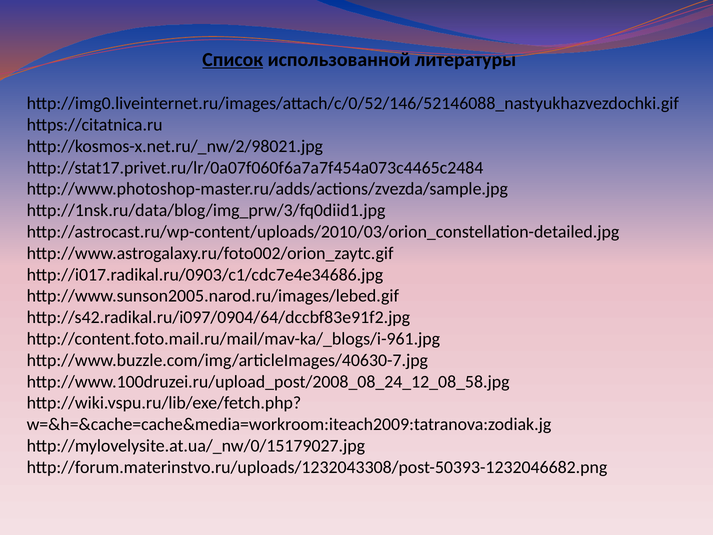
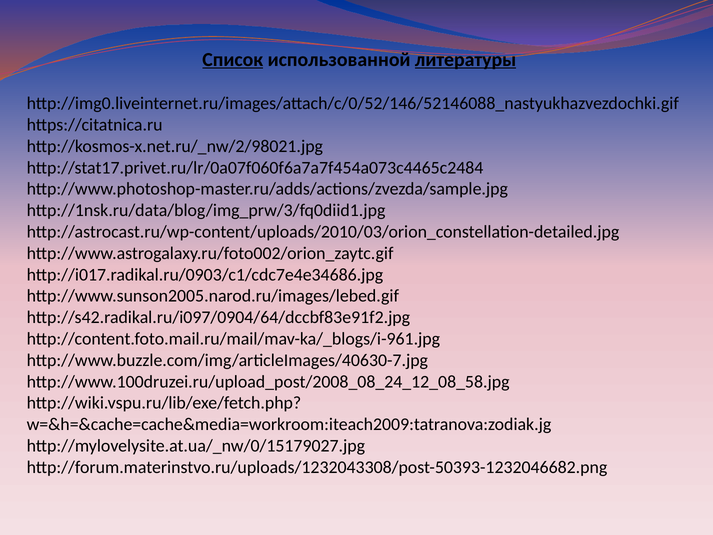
литературы underline: none -> present
